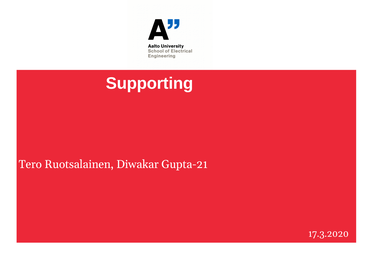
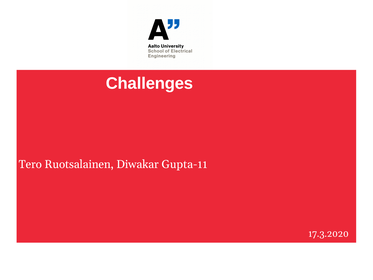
Supporting: Supporting -> Challenges
Gupta-21: Gupta-21 -> Gupta-11
